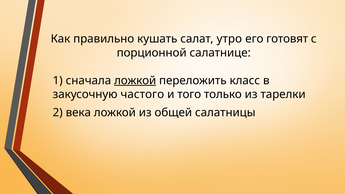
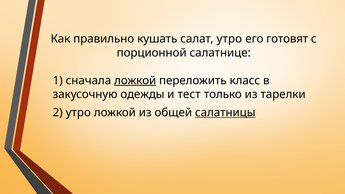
частого: частого -> одежды
того: того -> тест
2 века: века -> утро
салатницы underline: none -> present
